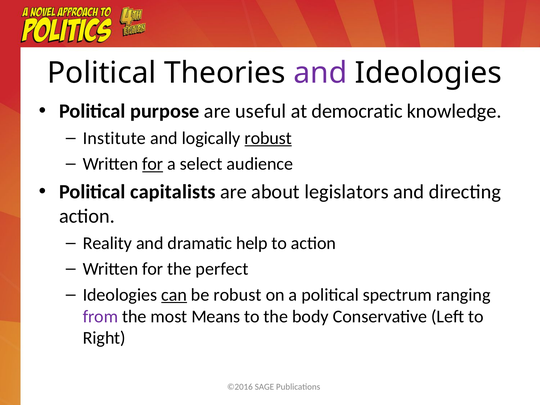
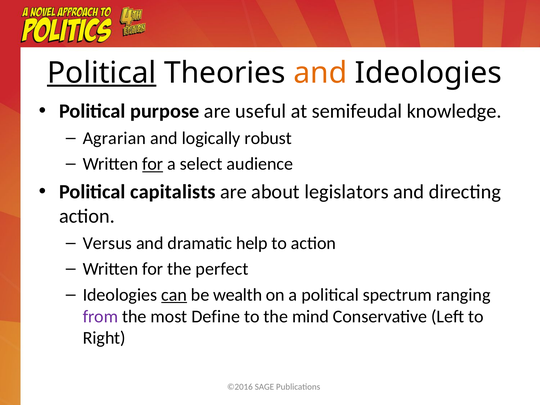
Political at (102, 73) underline: none -> present
and at (320, 73) colour: purple -> orange
democratic: democratic -> semifeudal
Institute: Institute -> Agrarian
robust at (268, 138) underline: present -> none
Reality: Reality -> Versus
be robust: robust -> wealth
Means: Means -> Define
body: body -> mind
